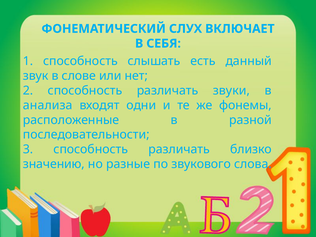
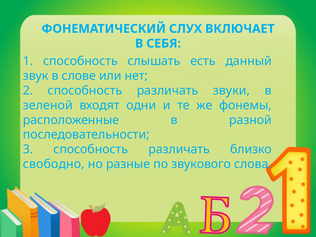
анализа: анализа -> зеленой
значению: значению -> свободно
